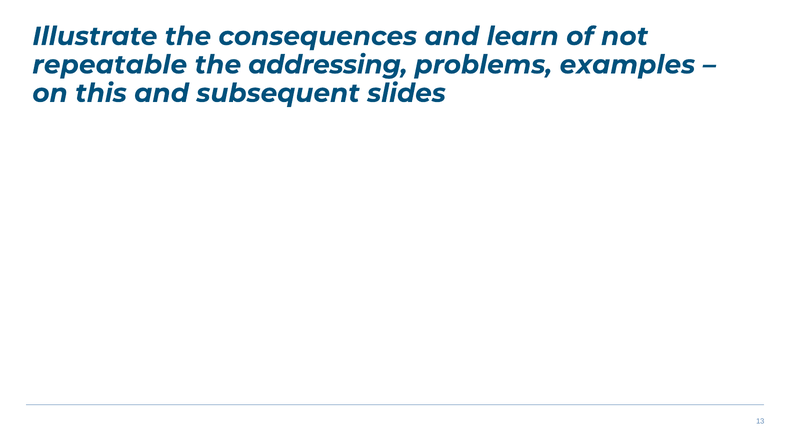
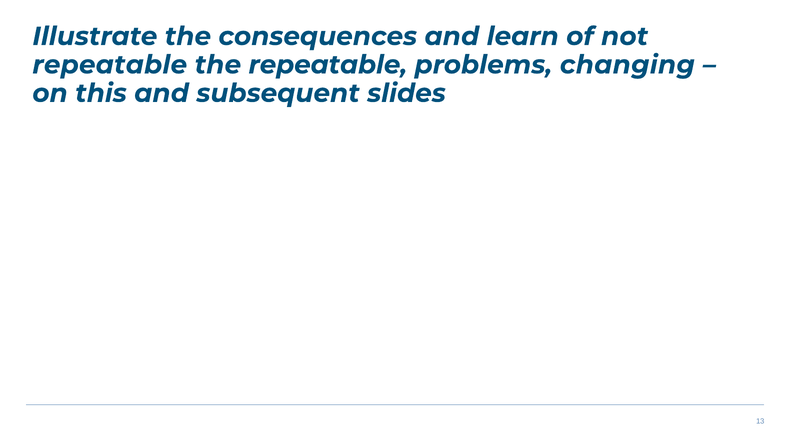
the addressing: addressing -> repeatable
examples: examples -> changing
